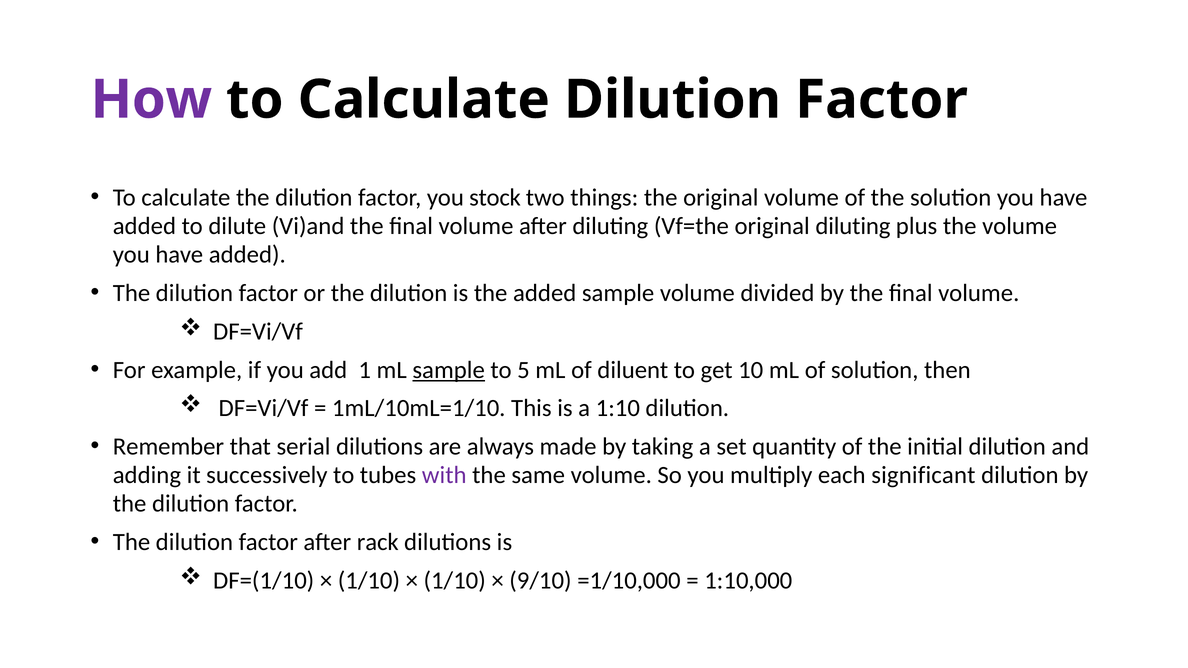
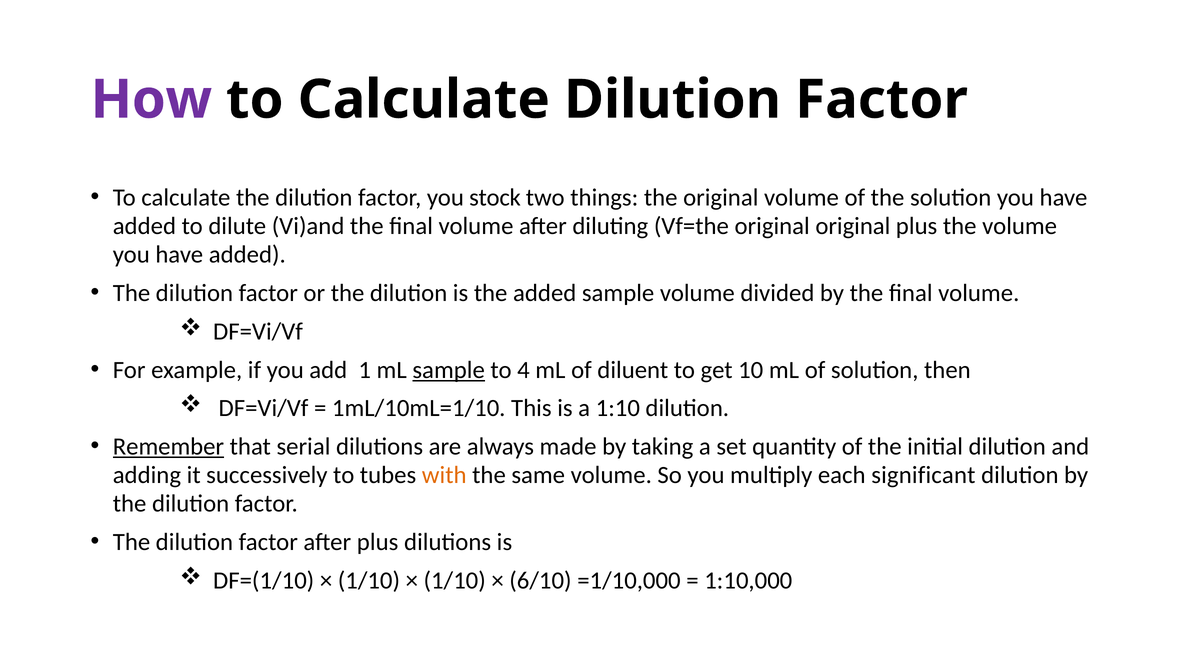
original diluting: diluting -> original
5: 5 -> 4
Remember underline: none -> present
with colour: purple -> orange
after rack: rack -> plus
9/10: 9/10 -> 6/10
